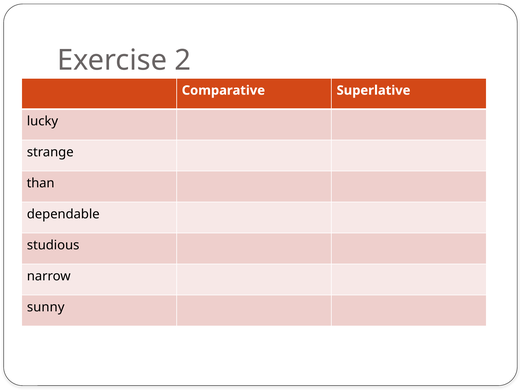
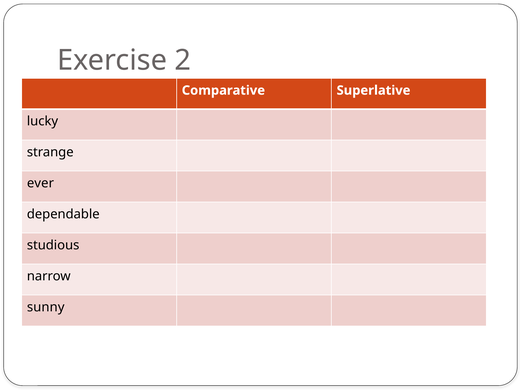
than: than -> ever
